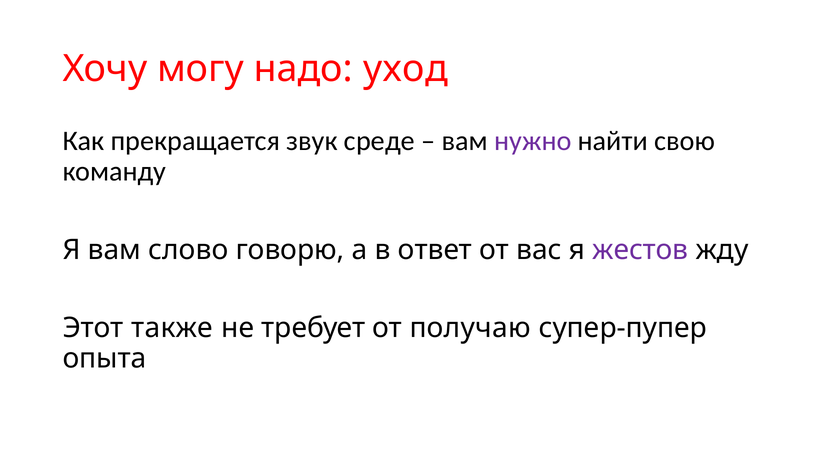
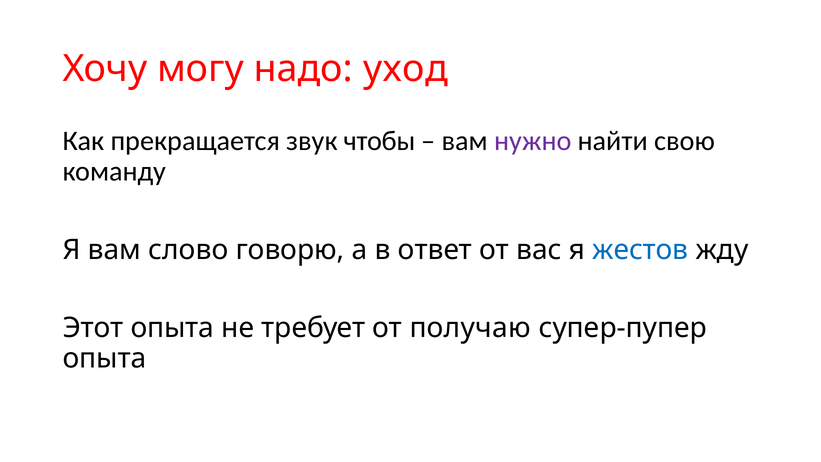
среде: среде -> чтобы
жестов colour: purple -> blue
Этот также: также -> опыта
